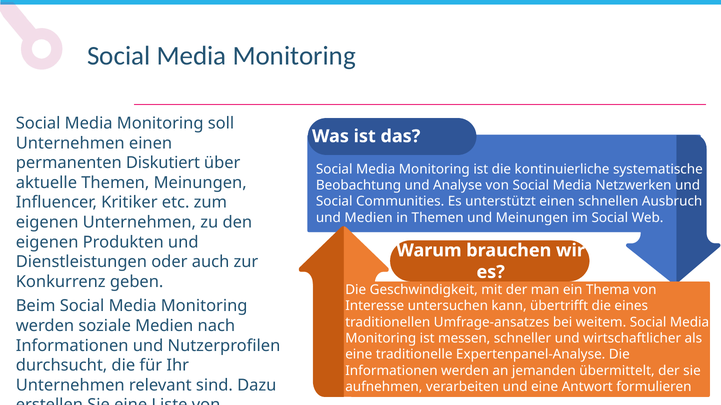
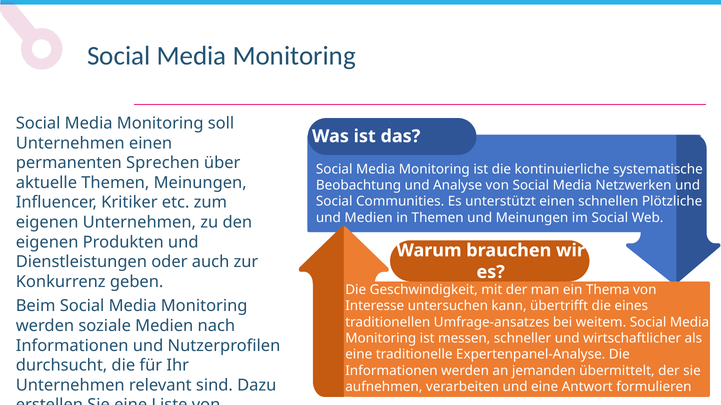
Diskutiert: Diskutiert -> Sprechen
Ausbruch: Ausbruch -> Plötzliche
